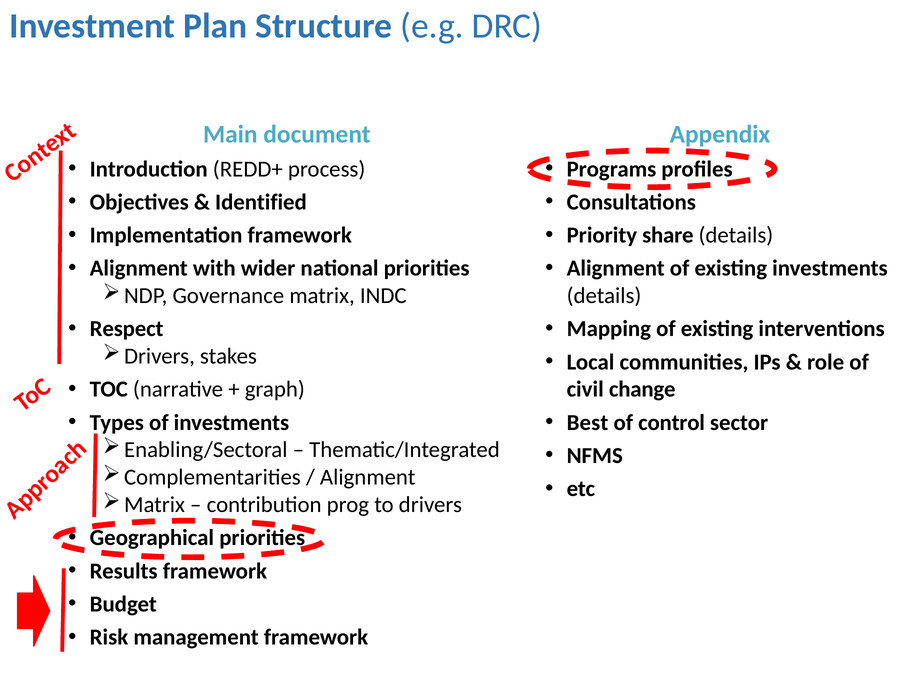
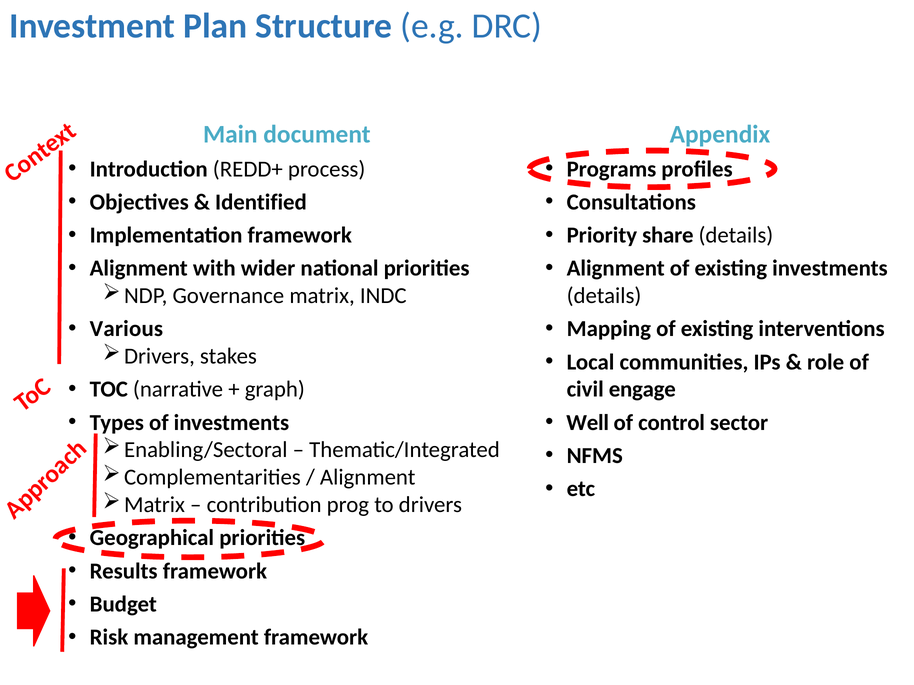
Respect: Respect -> Various
change: change -> engage
Best: Best -> Well
